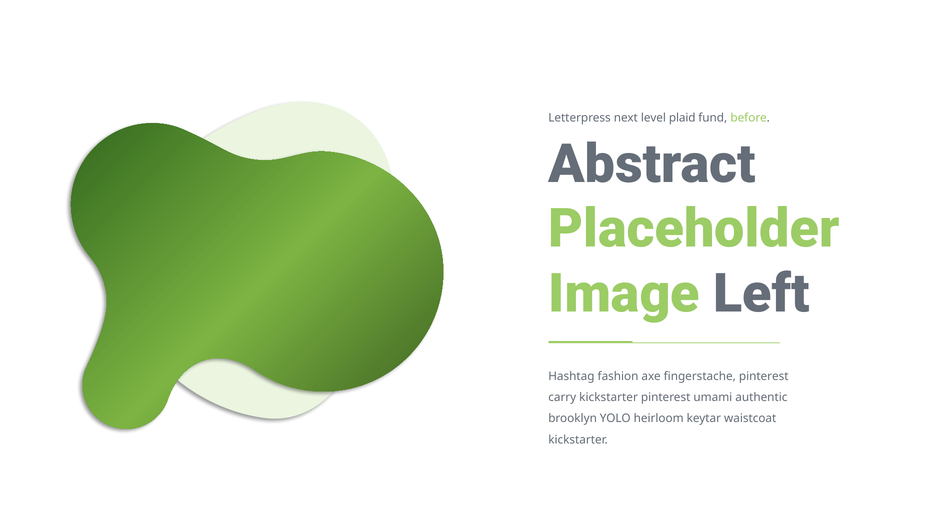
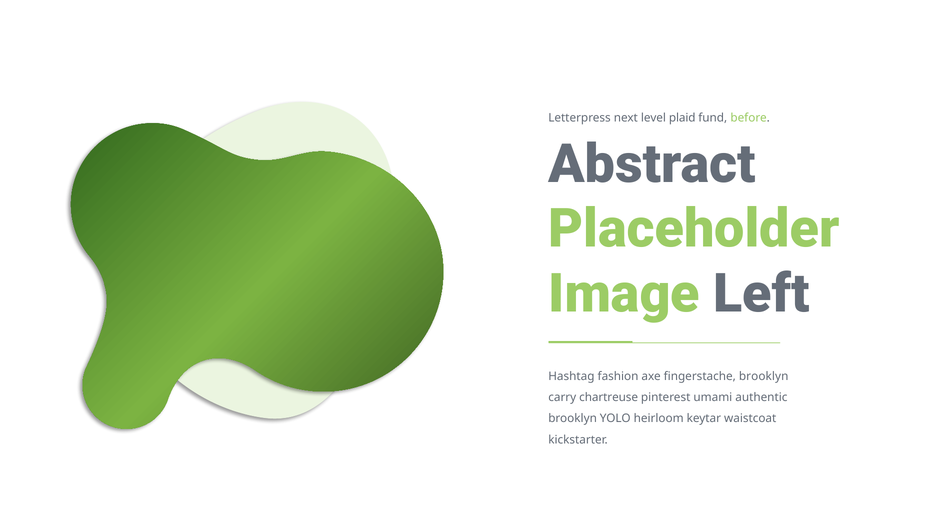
fingerstache pinterest: pinterest -> brooklyn
carry kickstarter: kickstarter -> chartreuse
